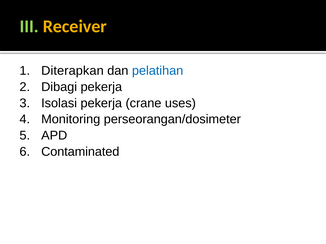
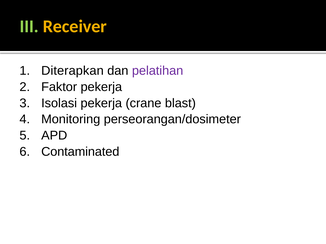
pelatihan colour: blue -> purple
Dibagi: Dibagi -> Faktor
uses: uses -> blast
